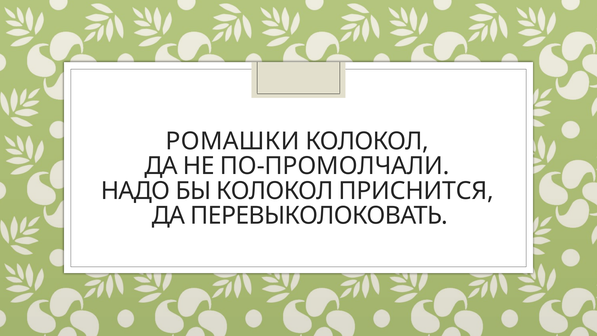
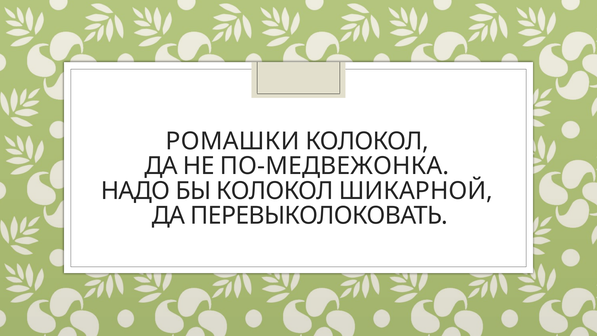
ПО-ПРОМОЛЧАЛИ: ПО-ПРОМОЛЧАЛИ -> ПО-МЕДВЕЖОНКА
ПРИСНИТСЯ: ПРИСНИТСЯ -> ШИКАРНОЙ
